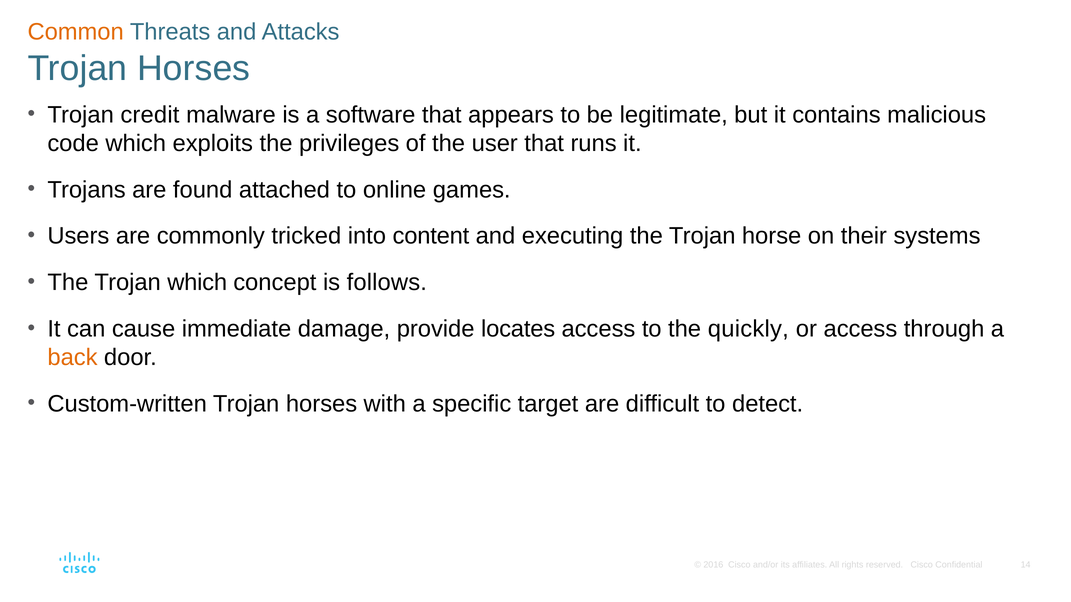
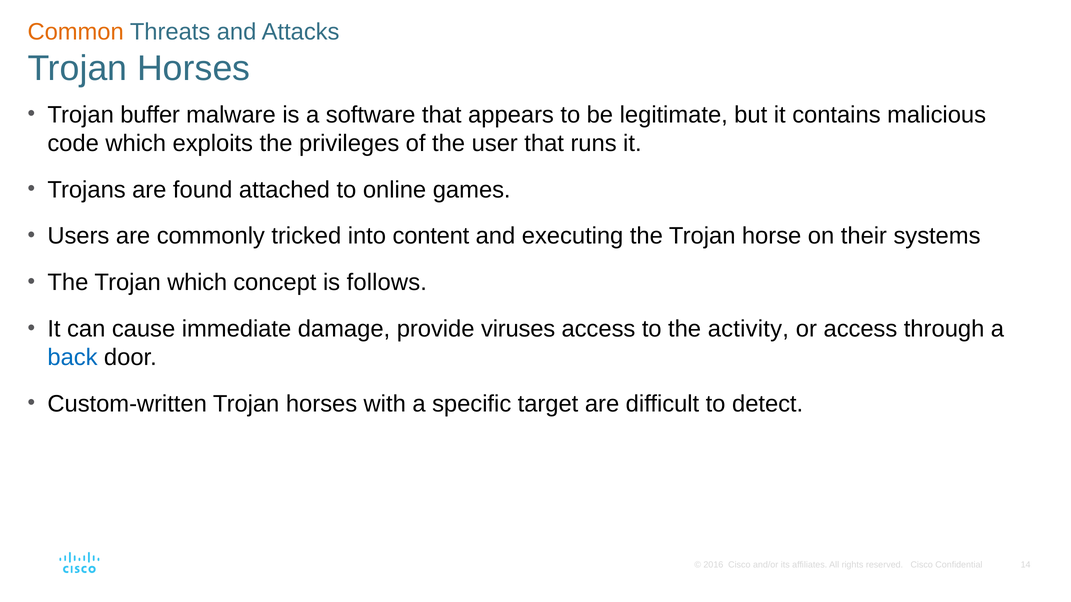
credit: credit -> buffer
locates: locates -> viruses
quickly: quickly -> activity
back colour: orange -> blue
